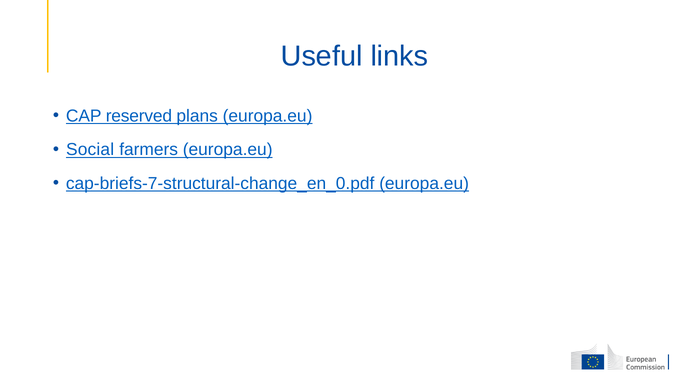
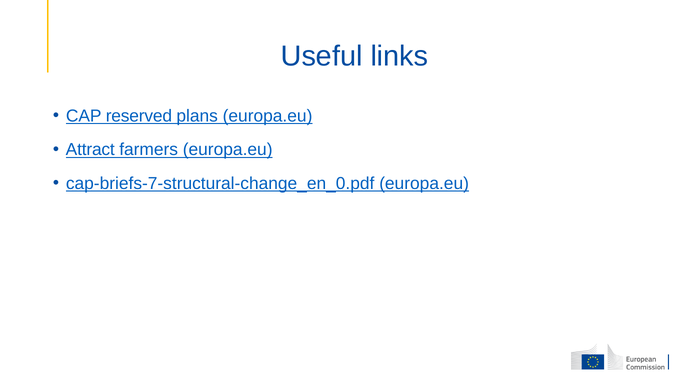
Social: Social -> Attract
